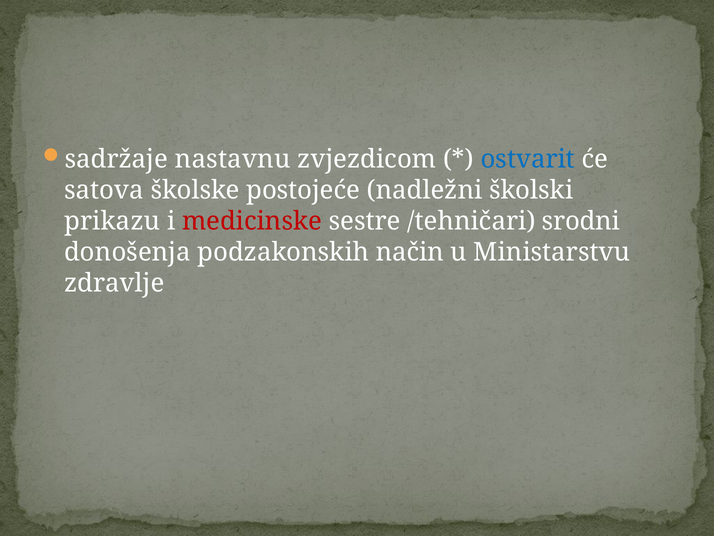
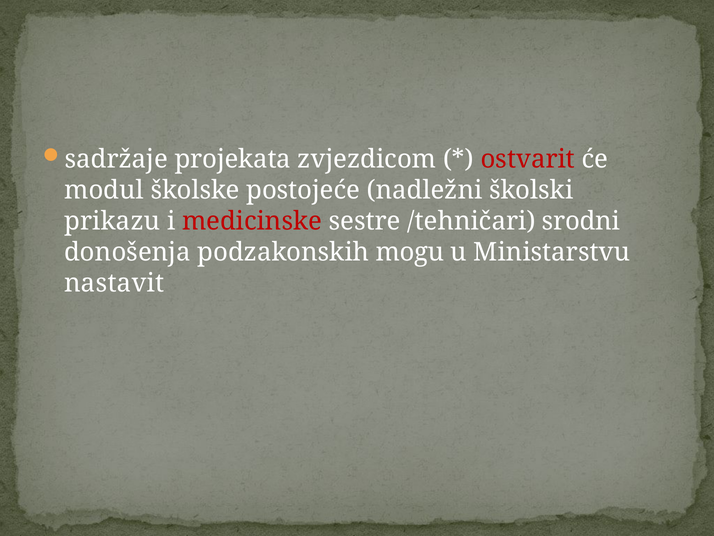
nastavnu: nastavnu -> projekata
ostvarit colour: blue -> red
satova: satova -> modul
način: način -> mogu
zdravlje: zdravlje -> nastavit
